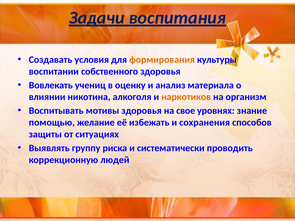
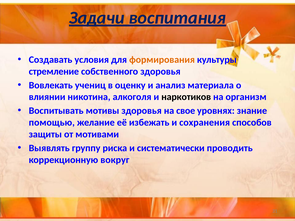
воспитании: воспитании -> стремление
наркотиков colour: orange -> black
ситуациях: ситуациях -> мотивами
людей: людей -> вокруг
